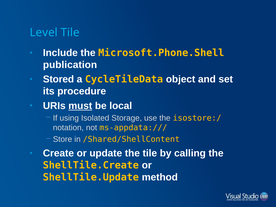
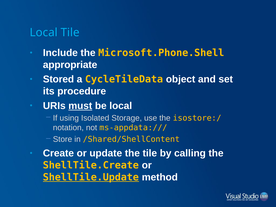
Level at (44, 32): Level -> Local
publication: publication -> appropriate
ShellTile.Update underline: none -> present
